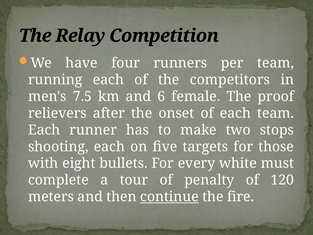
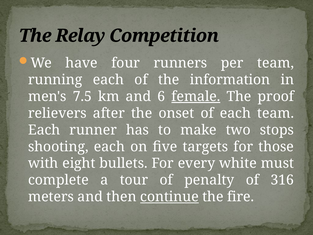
competitors: competitors -> information
female underline: none -> present
120: 120 -> 316
